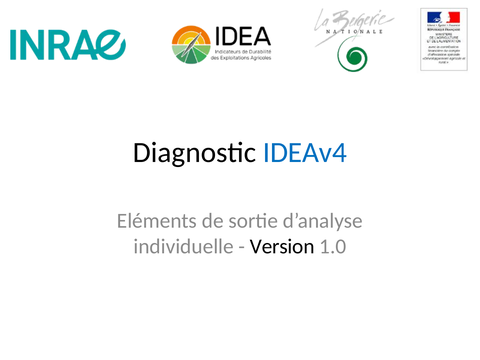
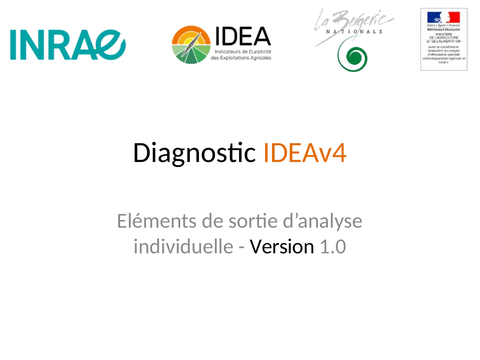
IDEAv4 colour: blue -> orange
